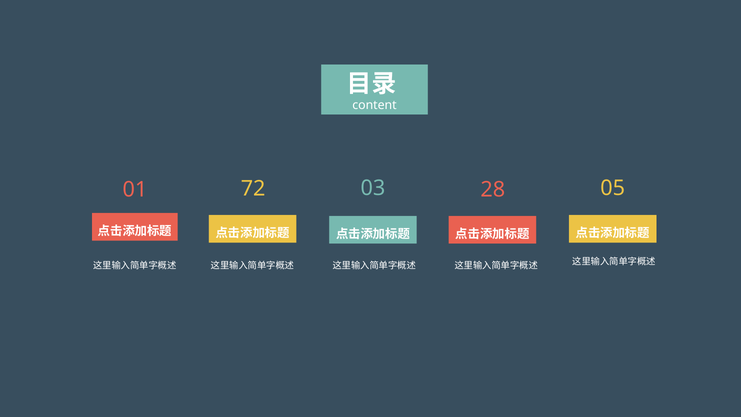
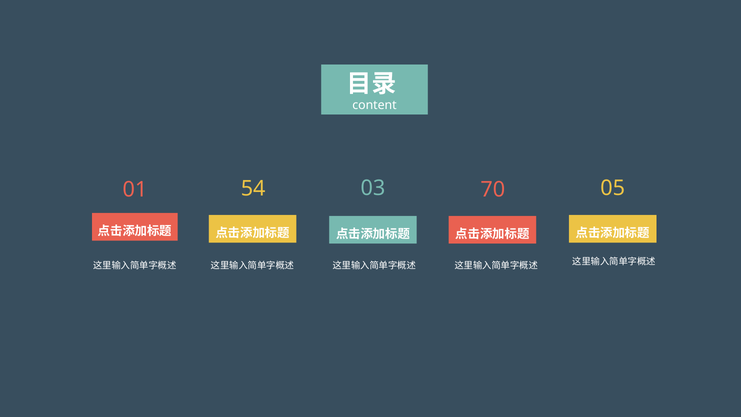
72: 72 -> 54
28: 28 -> 70
